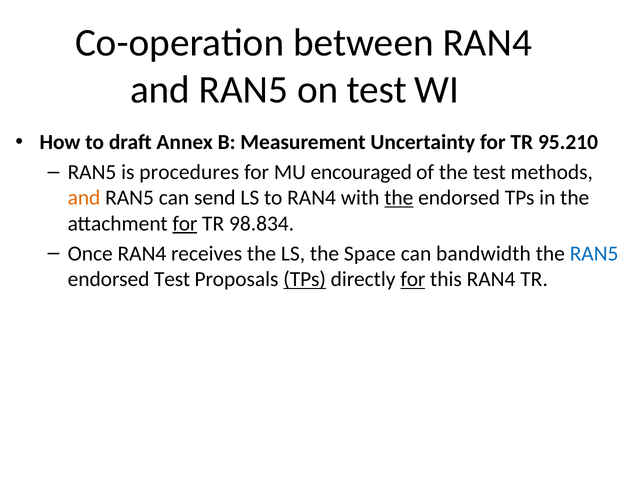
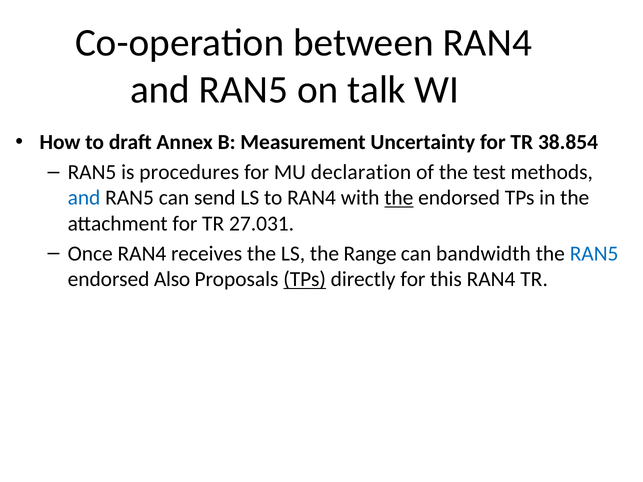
on test: test -> talk
95.210: 95.210 -> 38.854
encouraged: encouraged -> declaration
and at (84, 198) colour: orange -> blue
for at (185, 224) underline: present -> none
98.834: 98.834 -> 27.031
Space: Space -> Range
endorsed Test: Test -> Also
for at (413, 279) underline: present -> none
